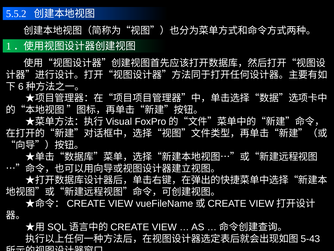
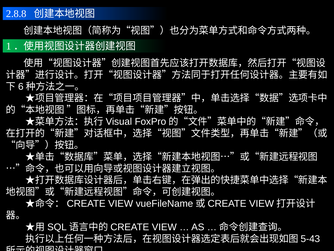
5.5.2: 5.5.2 -> 2.8.8
